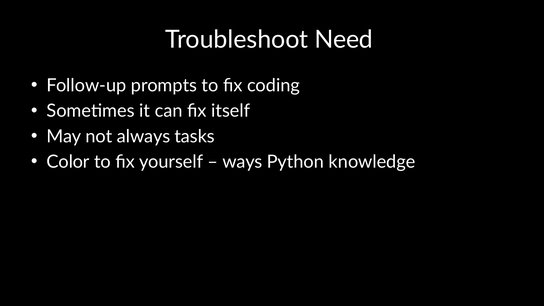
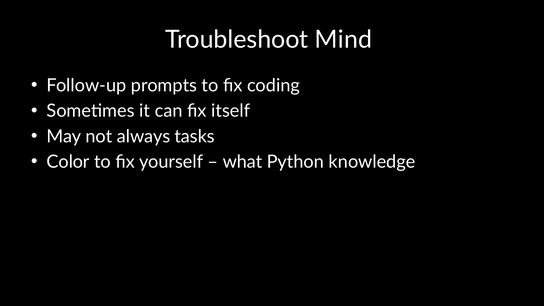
Need: Need -> Mind
ways: ways -> what
